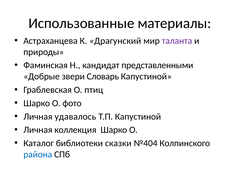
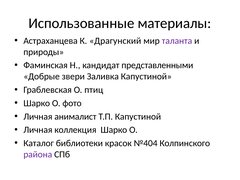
Словарь: Словарь -> Заливка
удавалось: удавалось -> анималист
сказки: сказки -> красок
района colour: blue -> purple
